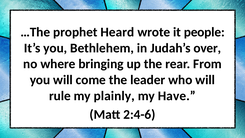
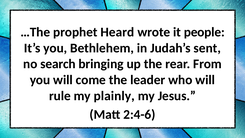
over: over -> sent
where: where -> search
Have: Have -> Jesus
